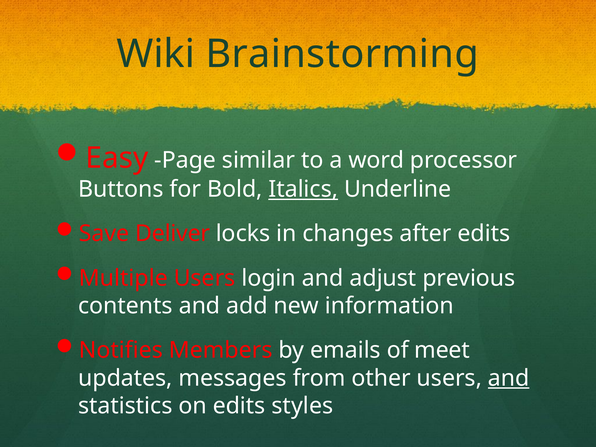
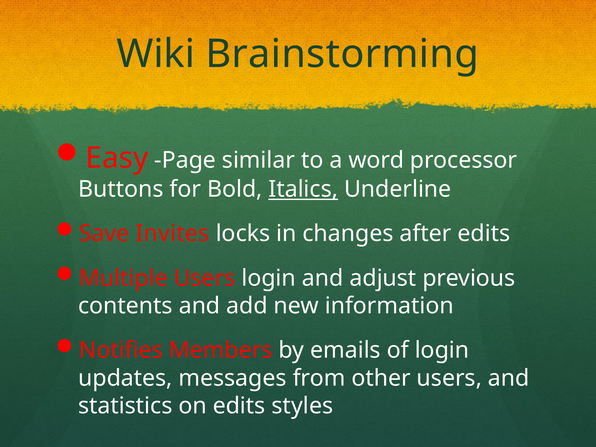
Deliver: Deliver -> Invites
of meet: meet -> login
and at (509, 378) underline: present -> none
